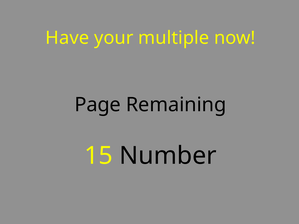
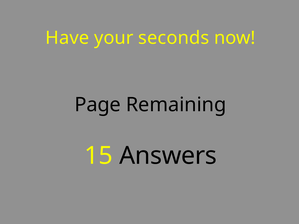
multiple: multiple -> seconds
Number: Number -> Answers
